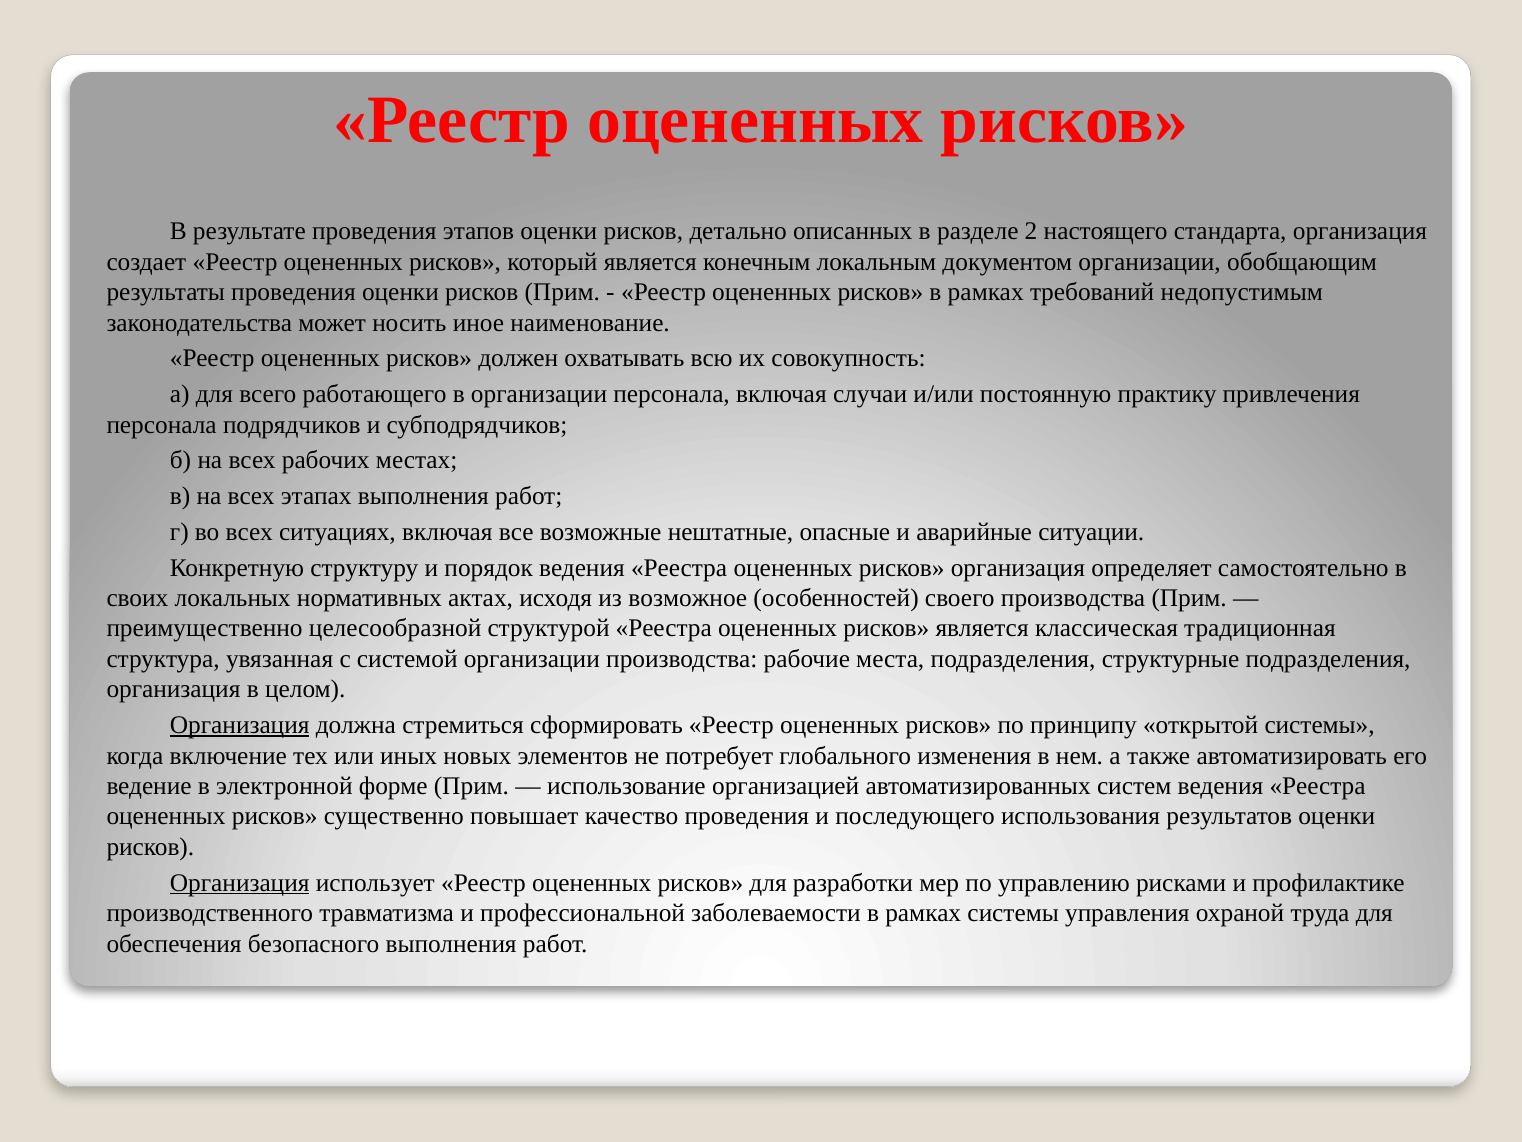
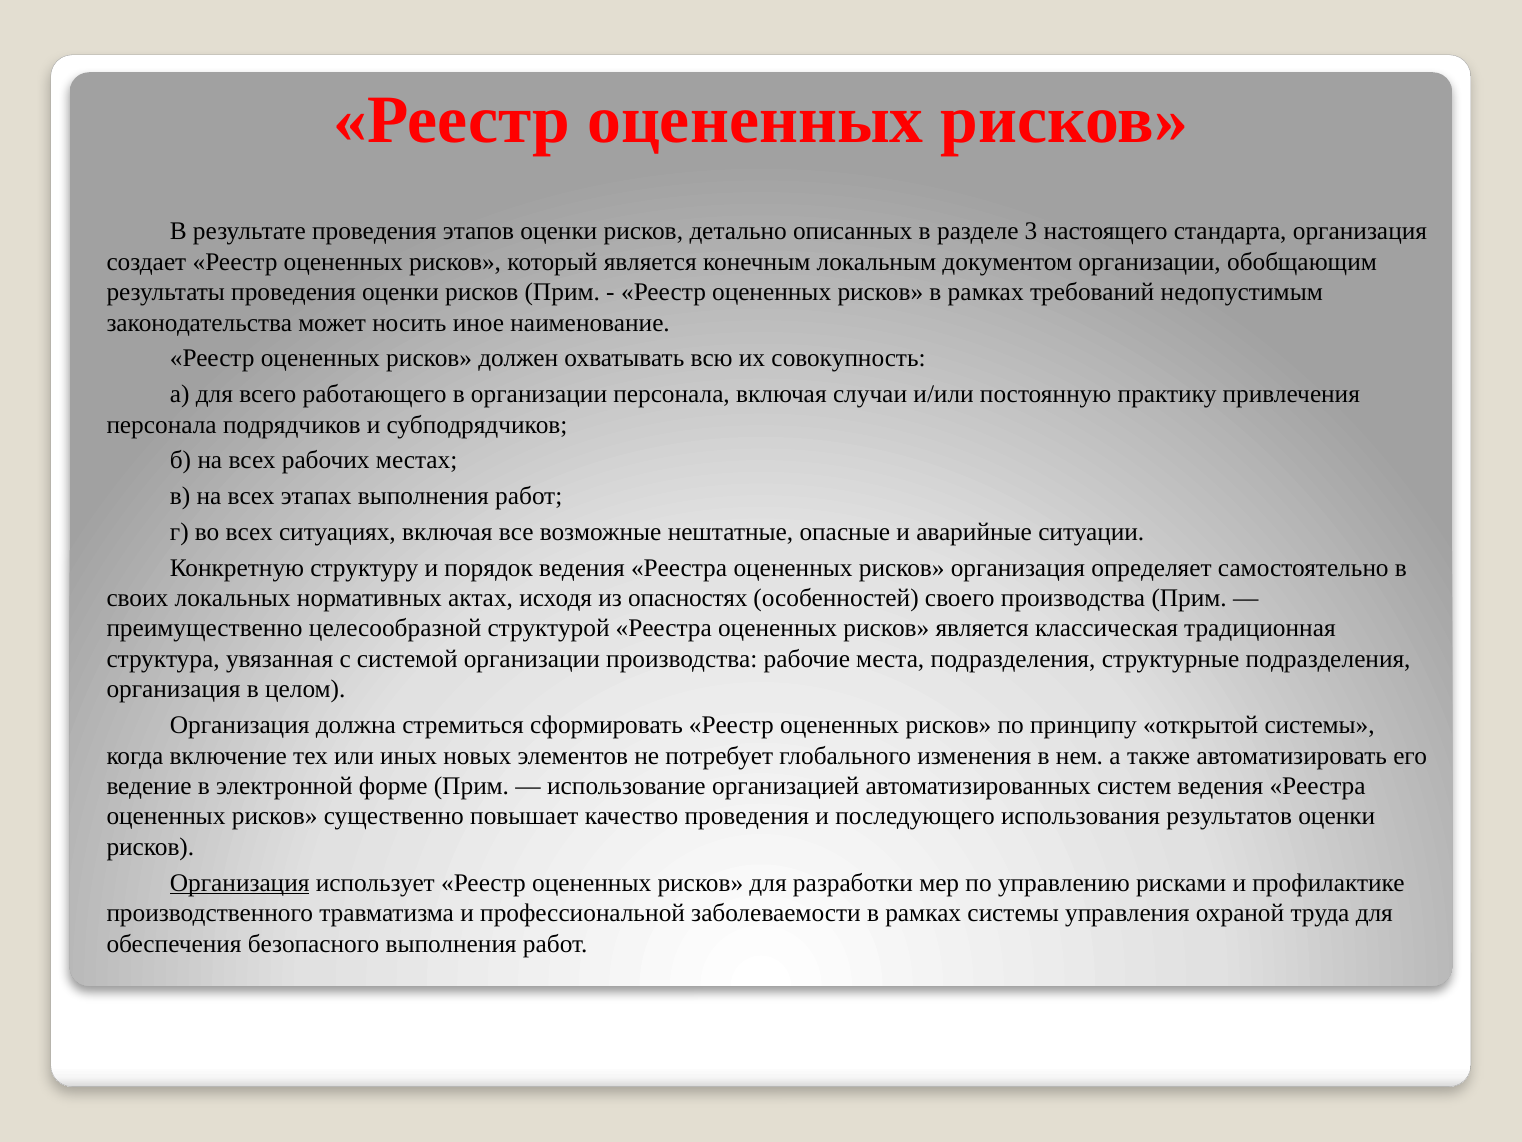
2: 2 -> 3
возможное: возможное -> опасностях
Организация at (240, 725) underline: present -> none
